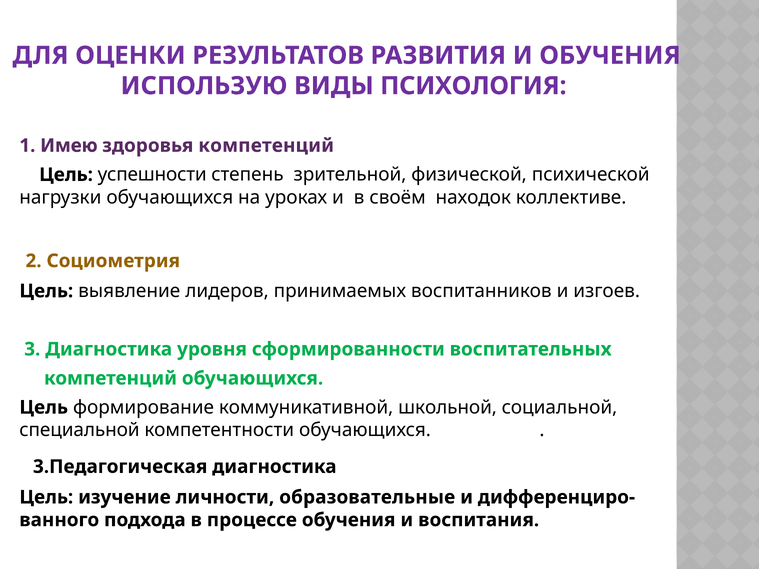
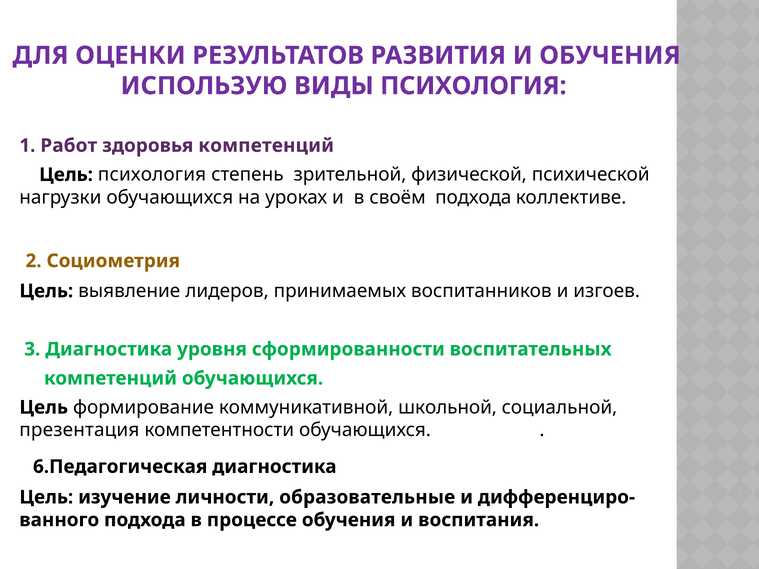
Имею: Имею -> Работ
Цель успешности: успешности -> психология
своём находок: находок -> подхода
специальной: специальной -> презентация
3.Педагогическая: 3.Педагогическая -> 6.Педагогическая
